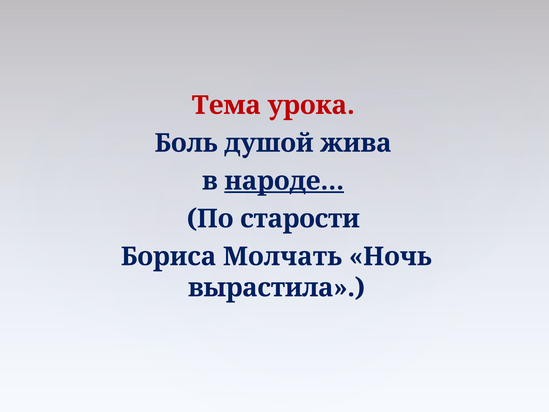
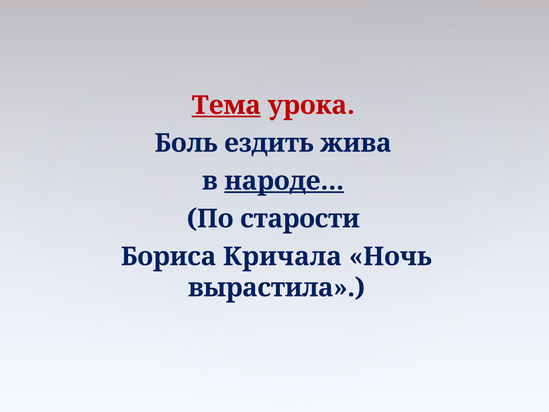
Тема underline: none -> present
душой: душой -> ездить
Молчать: Молчать -> Кричала
